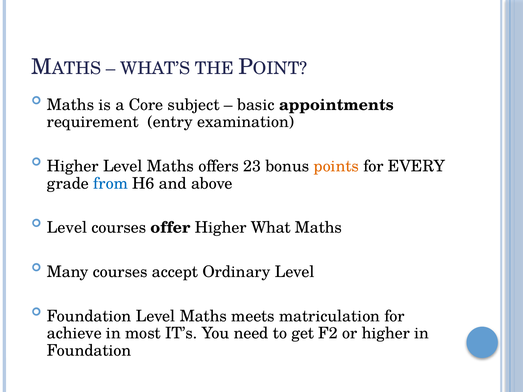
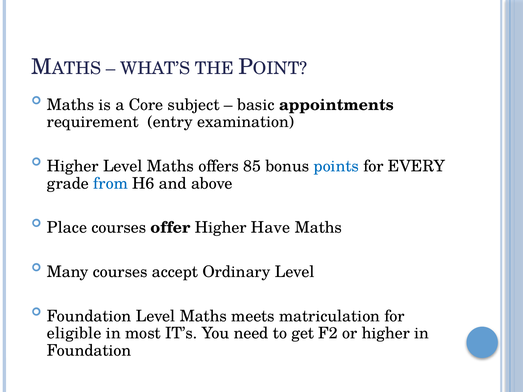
23: 23 -> 85
points colour: orange -> blue
Level at (67, 228): Level -> Place
What: What -> Have
achieve: achieve -> eligible
